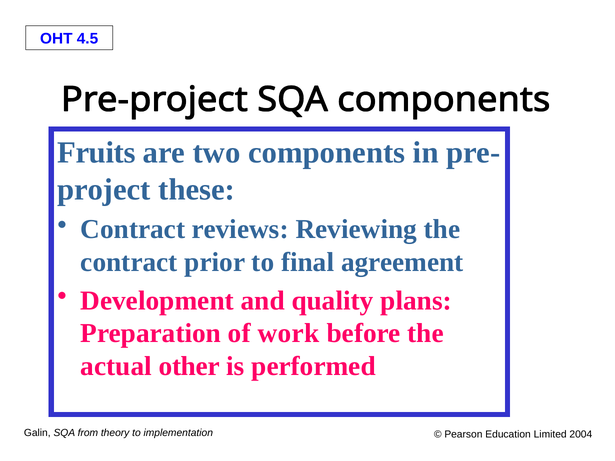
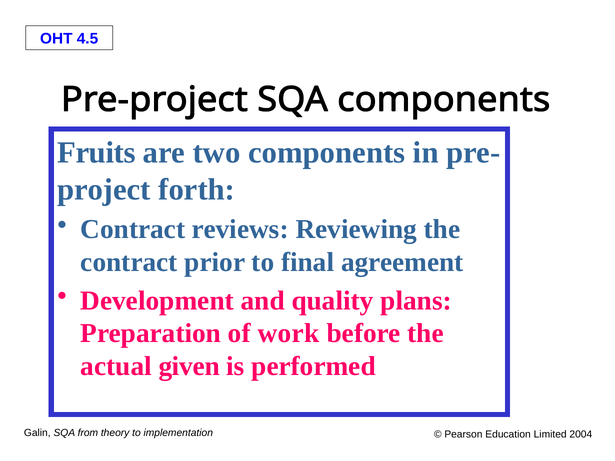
these: these -> forth
other: other -> given
